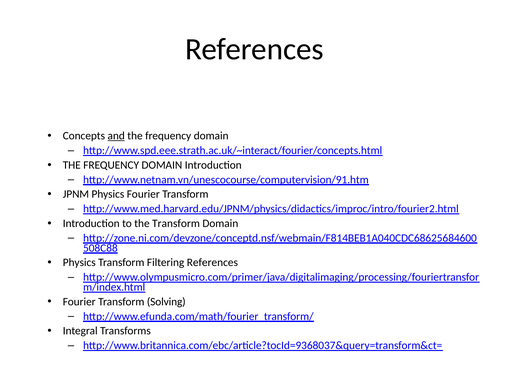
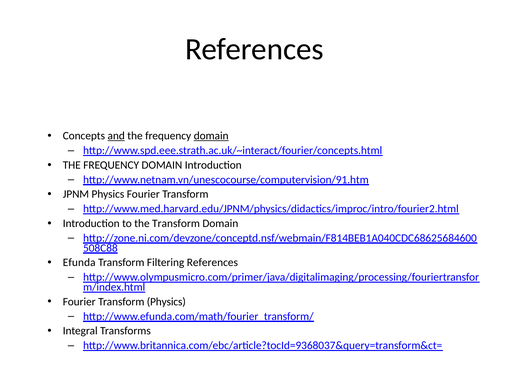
domain at (211, 136) underline: none -> present
Physics at (79, 262): Physics -> Efunda
Transform Solving: Solving -> Physics
